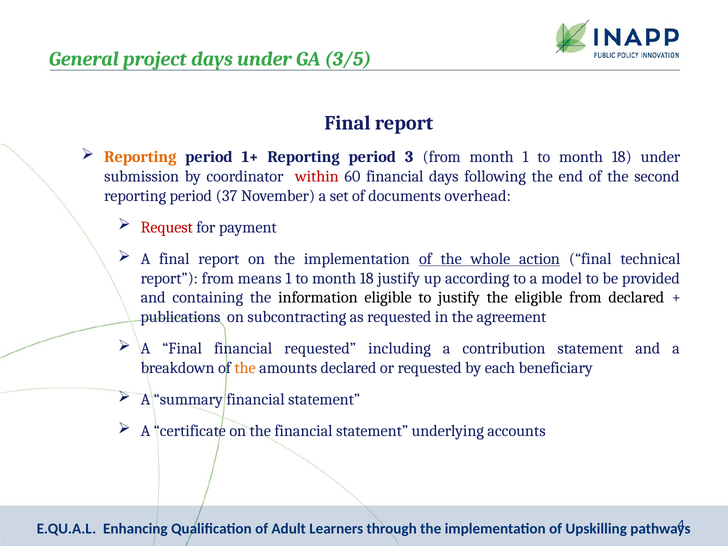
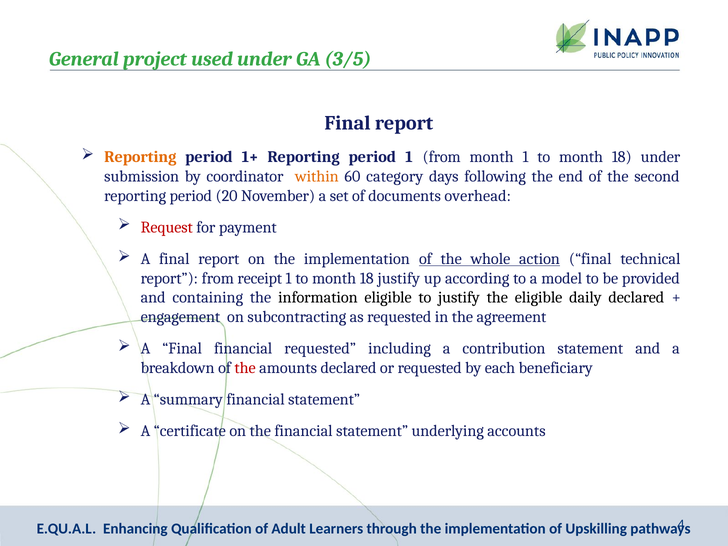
project days: days -> used
period 3: 3 -> 1
within colour: red -> orange
60 financial: financial -> category
37: 37 -> 20
means: means -> receipt
eligible from: from -> daily
publications: publications -> engagement
the at (245, 368) colour: orange -> red
